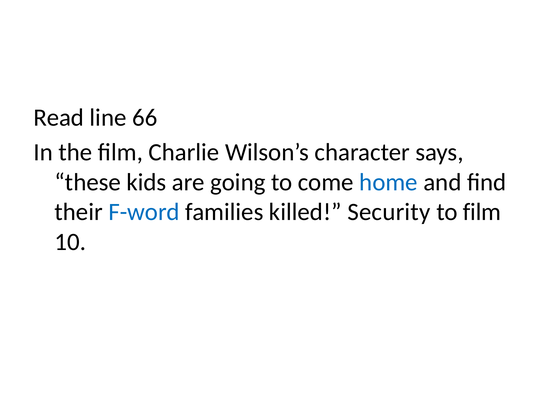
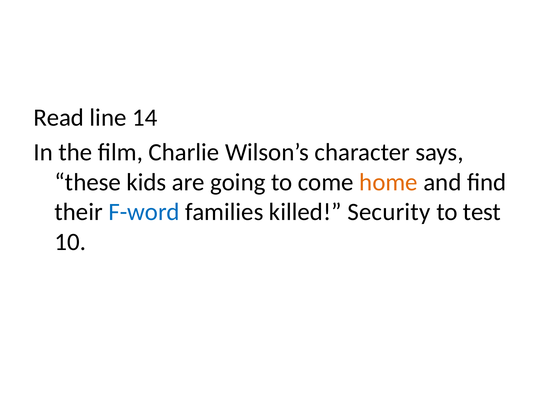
66: 66 -> 14
home colour: blue -> orange
to film: film -> test
